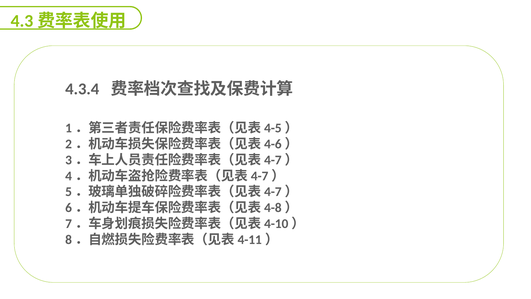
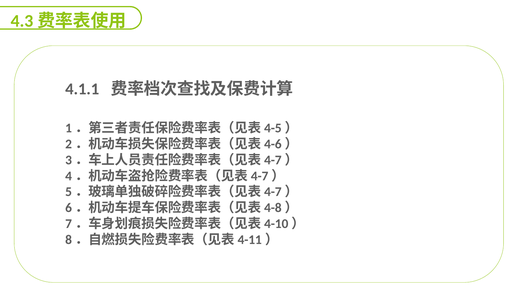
4.3.4: 4.3.4 -> 4.1.1
